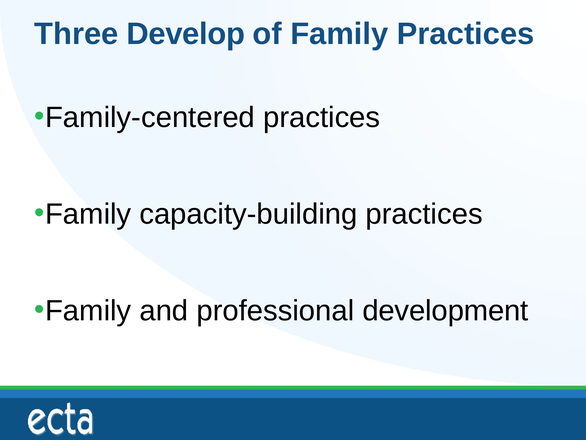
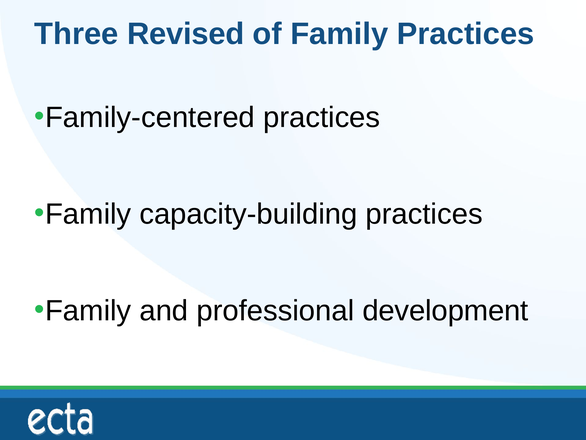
Develop: Develop -> Revised
